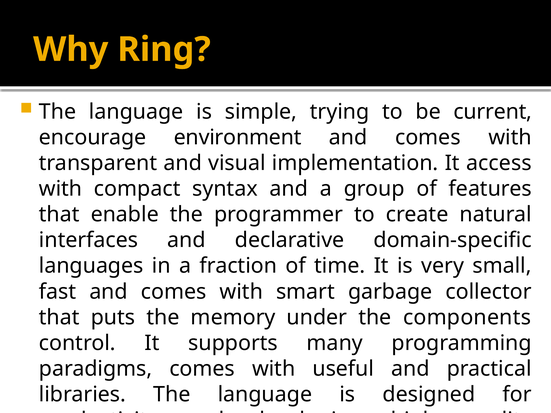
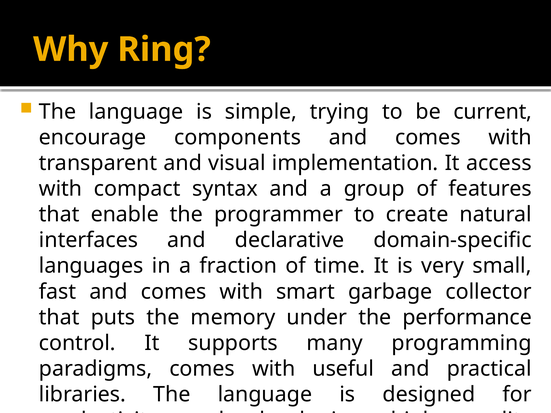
environment: environment -> components
components: components -> performance
